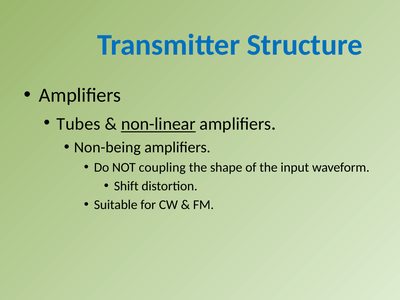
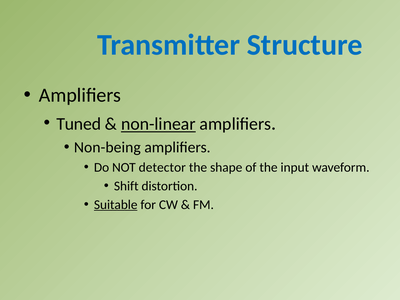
Tubes: Tubes -> Tuned
coupling: coupling -> detector
Suitable underline: none -> present
